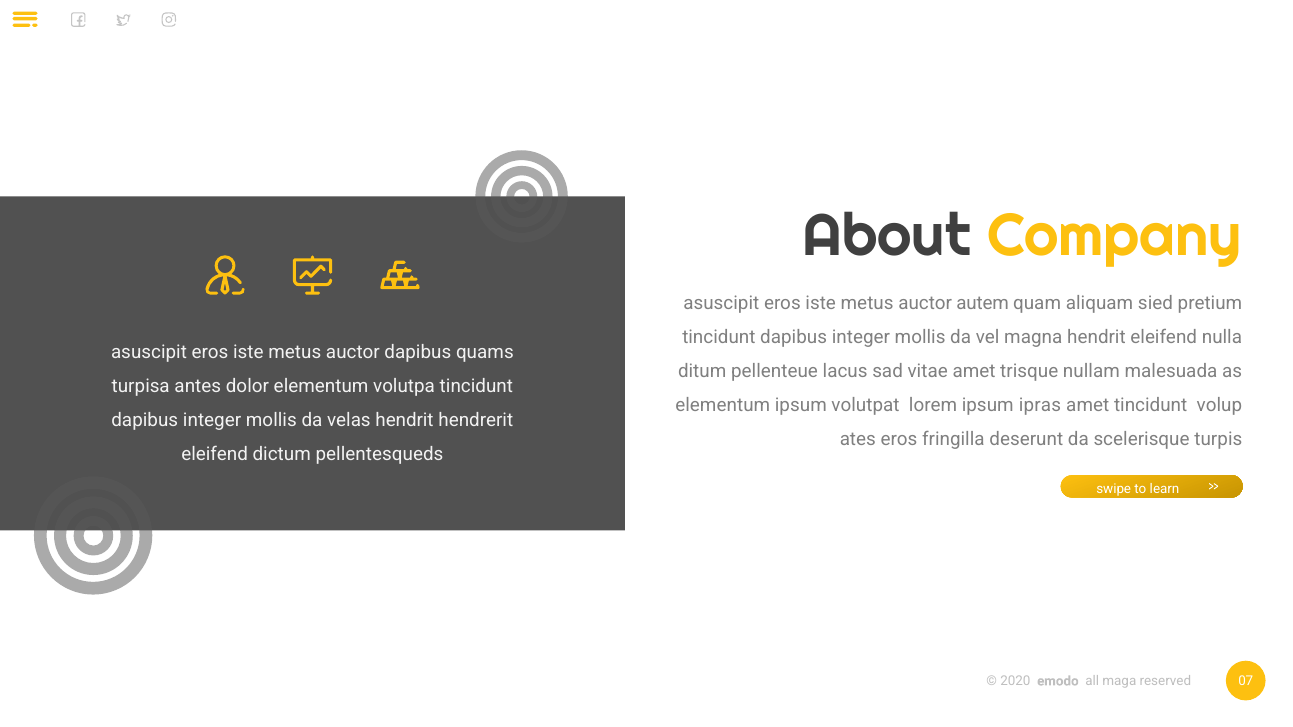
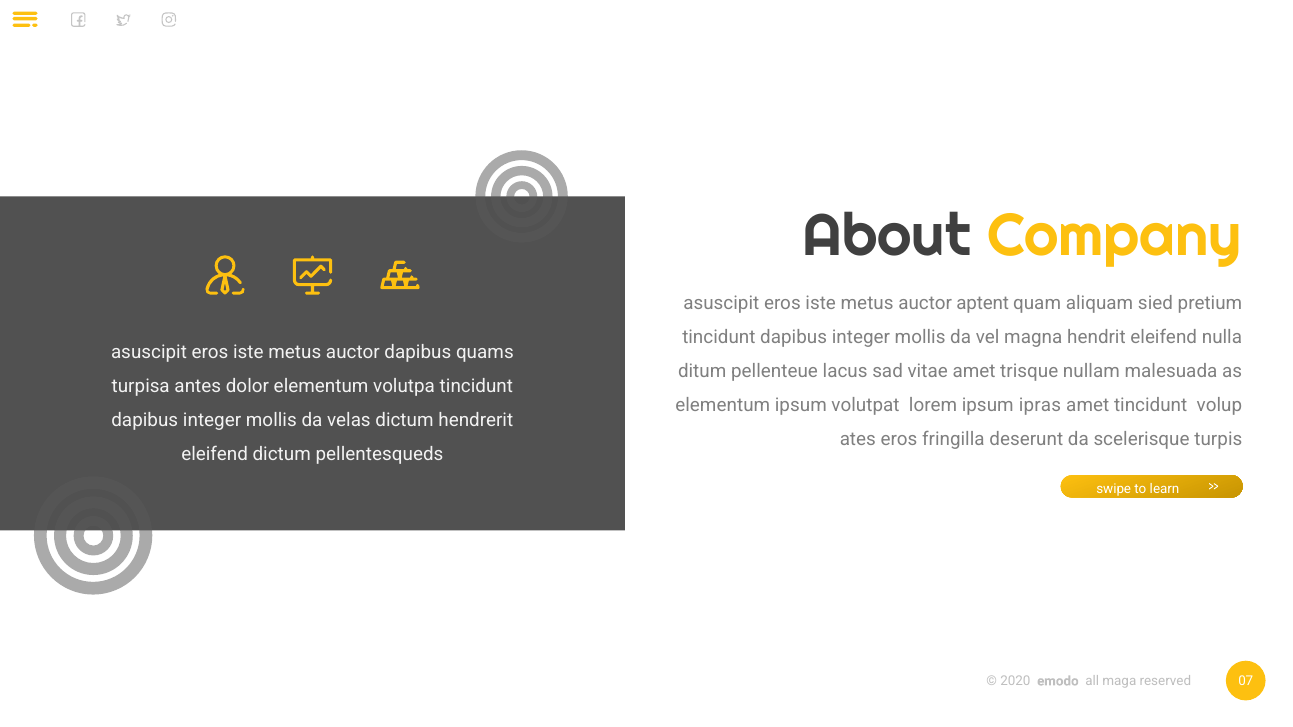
autem: autem -> aptent
velas hendrit: hendrit -> dictum
